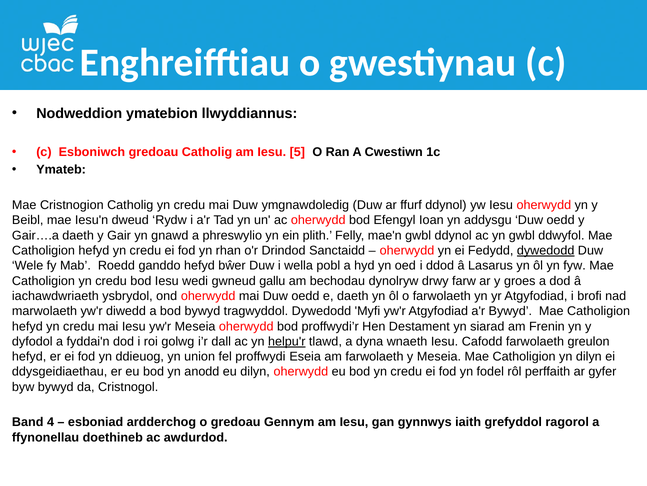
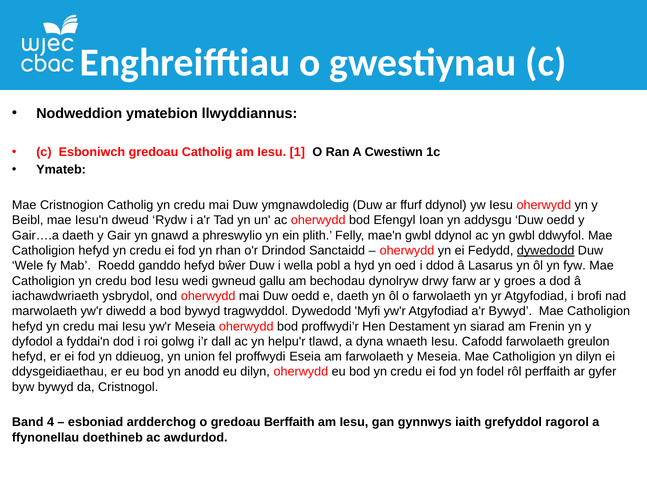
5: 5 -> 1
helpu'r underline: present -> none
Gennym: Gennym -> Berffaith
